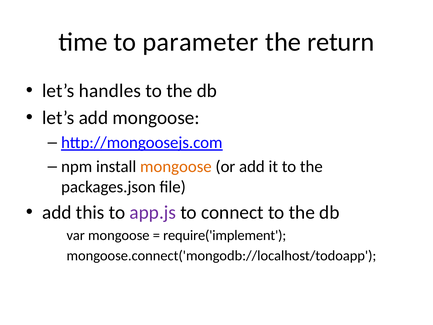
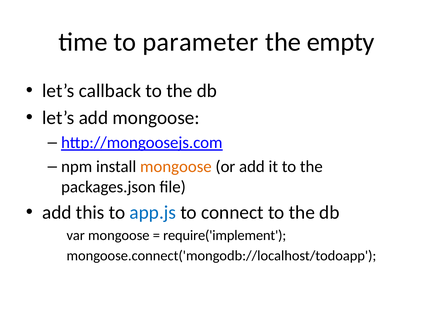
return: return -> empty
handles: handles -> callback
app.js colour: purple -> blue
